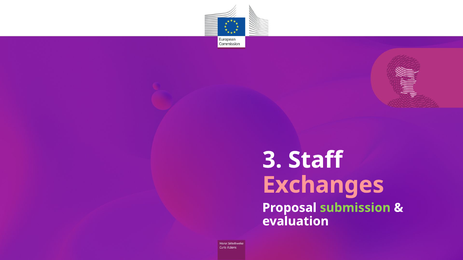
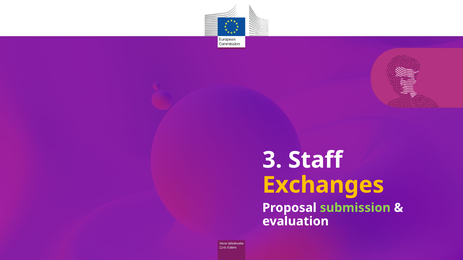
Exchanges colour: pink -> yellow
